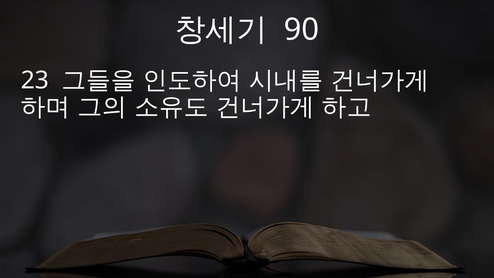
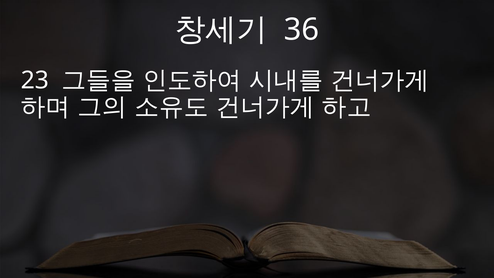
90: 90 -> 36
